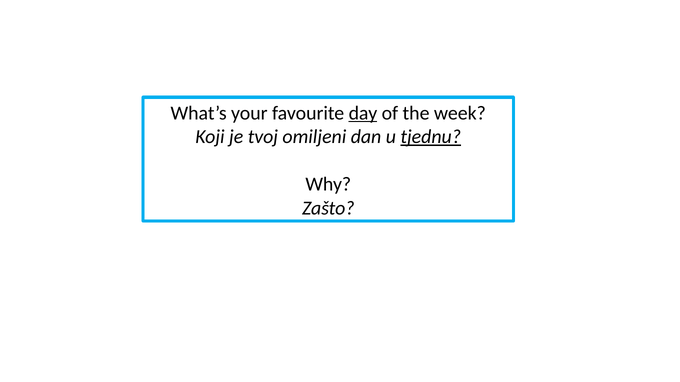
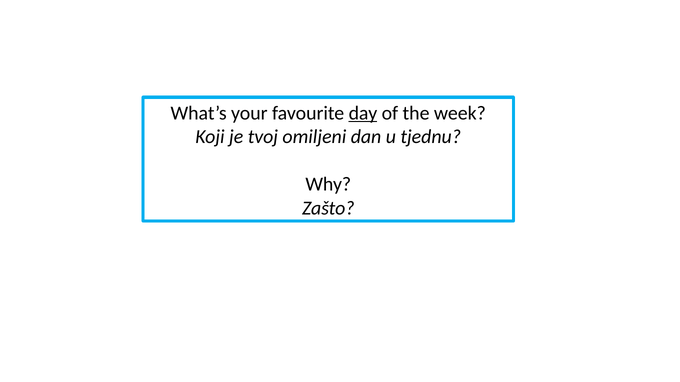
tjednu underline: present -> none
